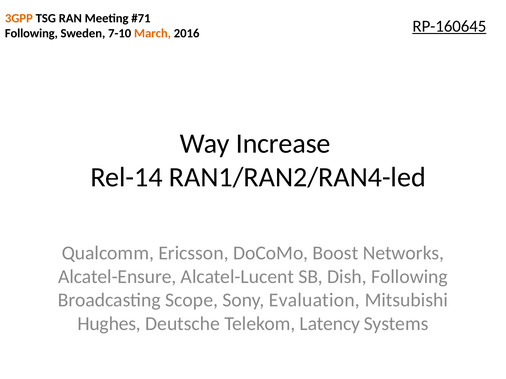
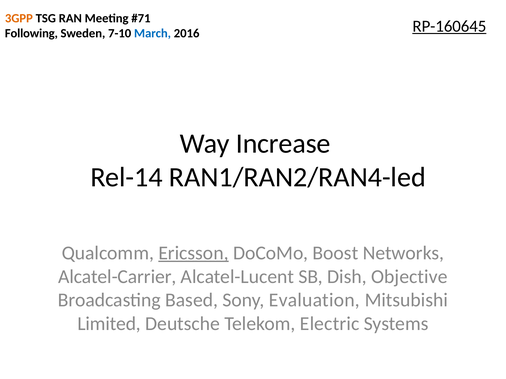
March colour: orange -> blue
Ericsson underline: none -> present
Alcatel-Ensure: Alcatel-Ensure -> Alcatel-Carrier
Dish Following: Following -> Objective
Scope: Scope -> Based
Hughes: Hughes -> Limited
Latency: Latency -> Electric
